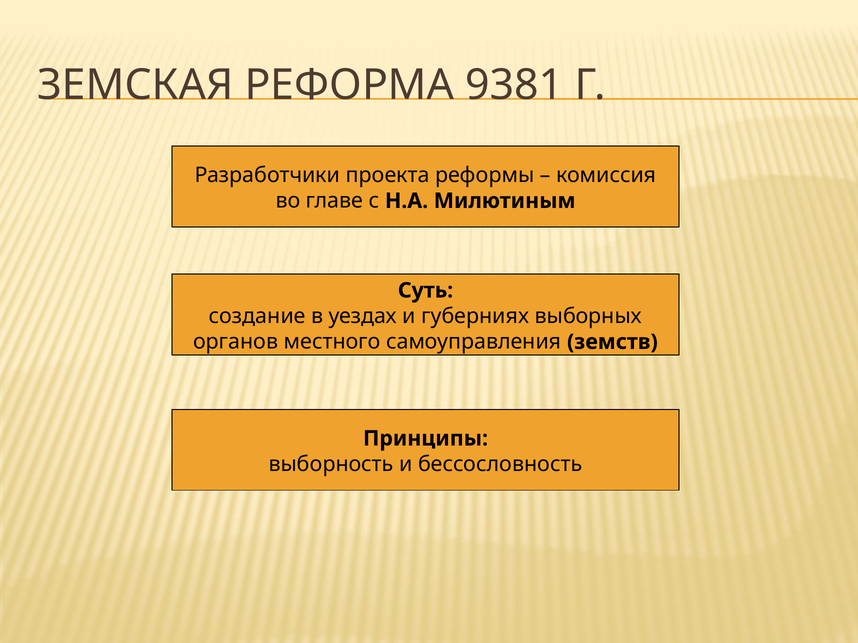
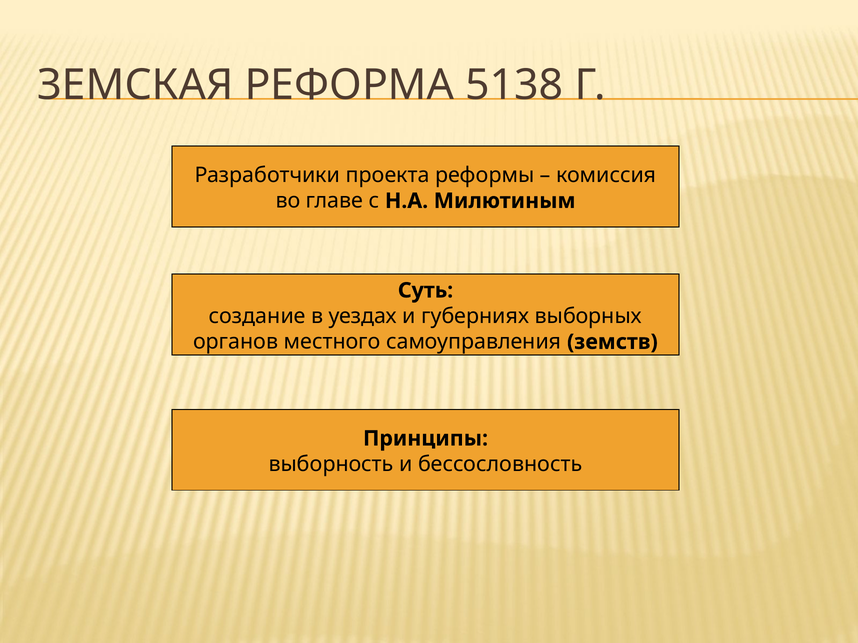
9381: 9381 -> 5138
